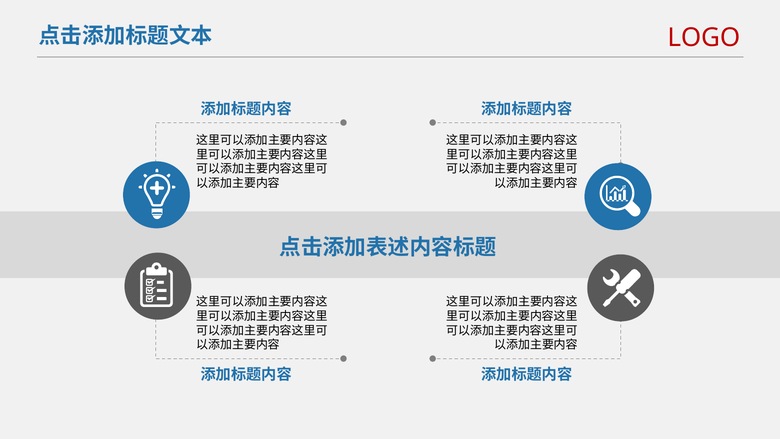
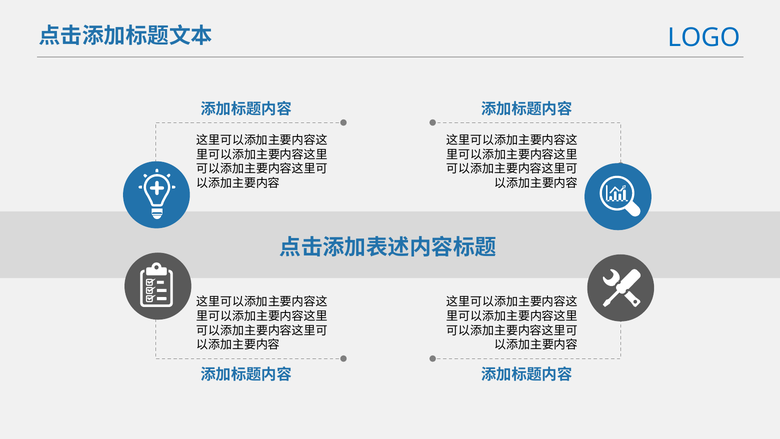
LOGO colour: red -> blue
